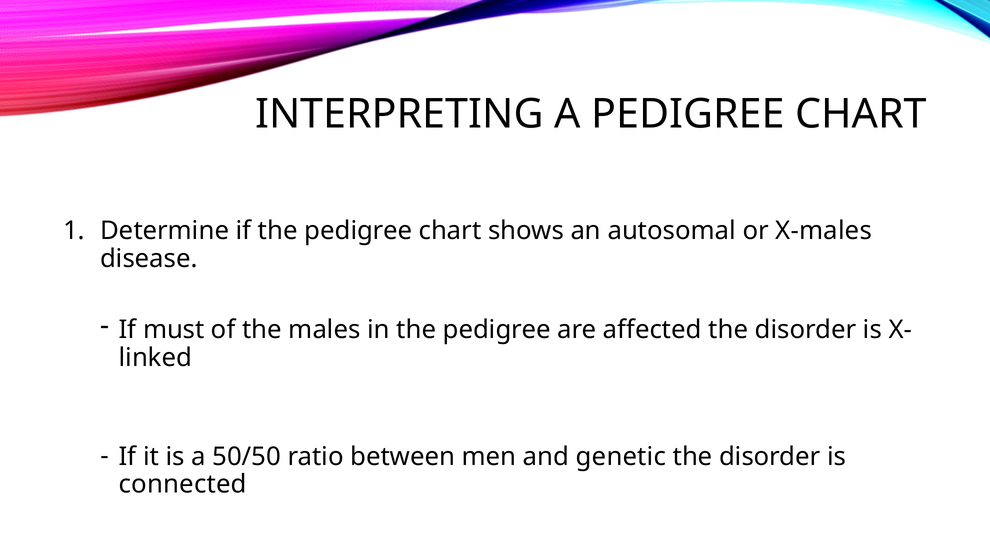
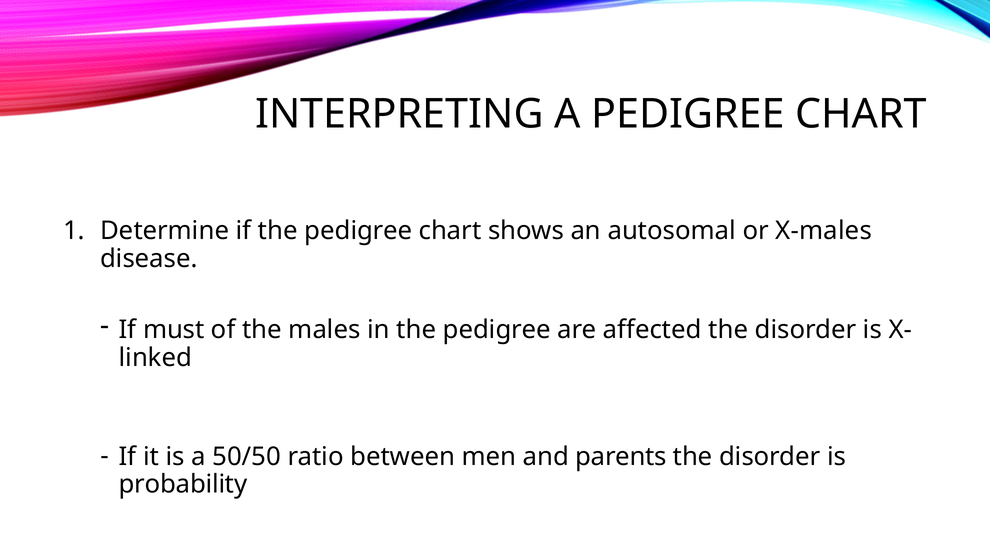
genetic: genetic -> parents
connected: connected -> probability
